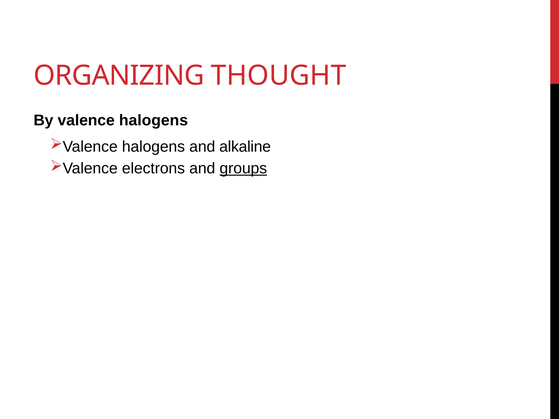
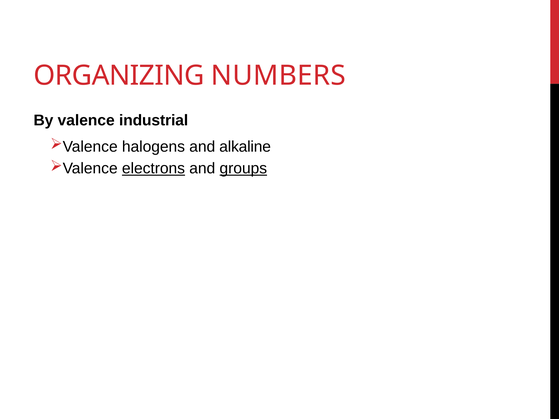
THOUGHT: THOUGHT -> NUMBERS
valence halogens: halogens -> industrial
electrons underline: none -> present
